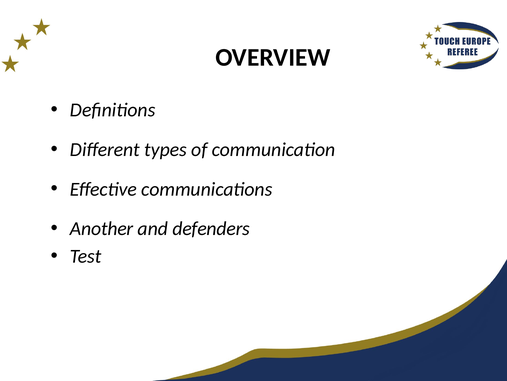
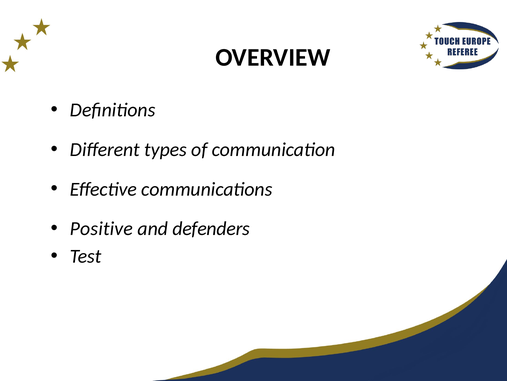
Another: Another -> Positive
